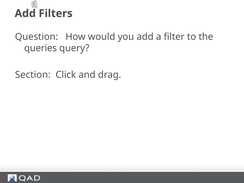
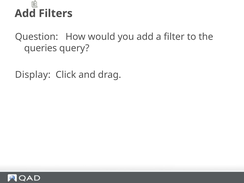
Section: Section -> Display
